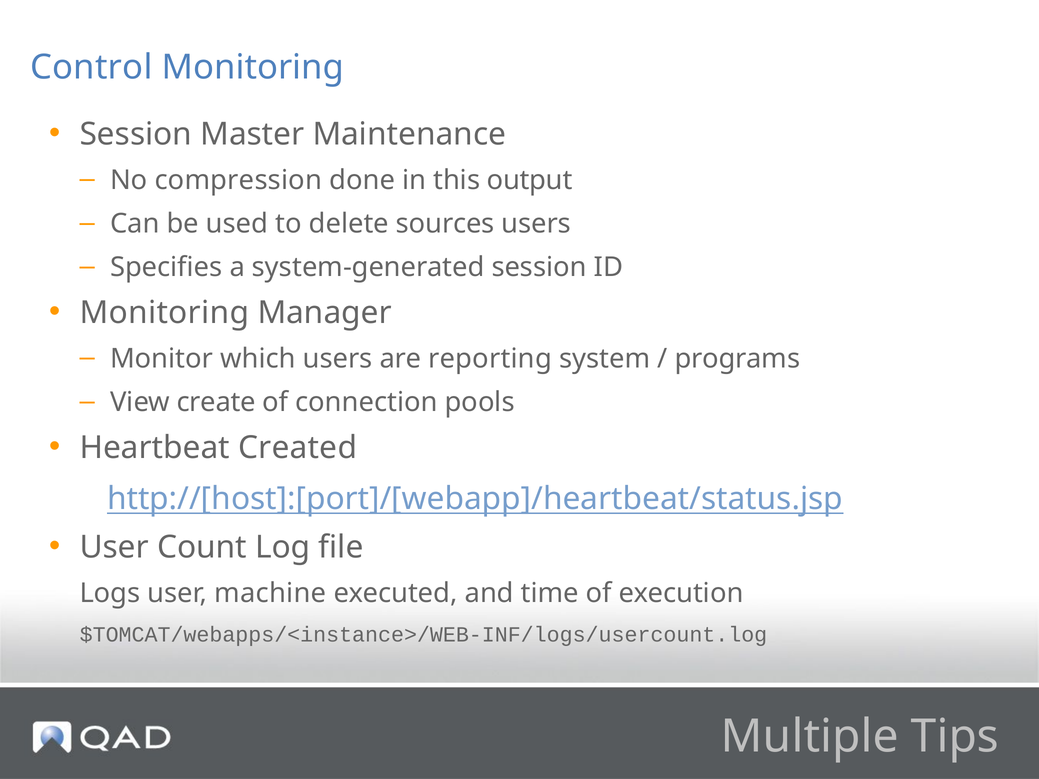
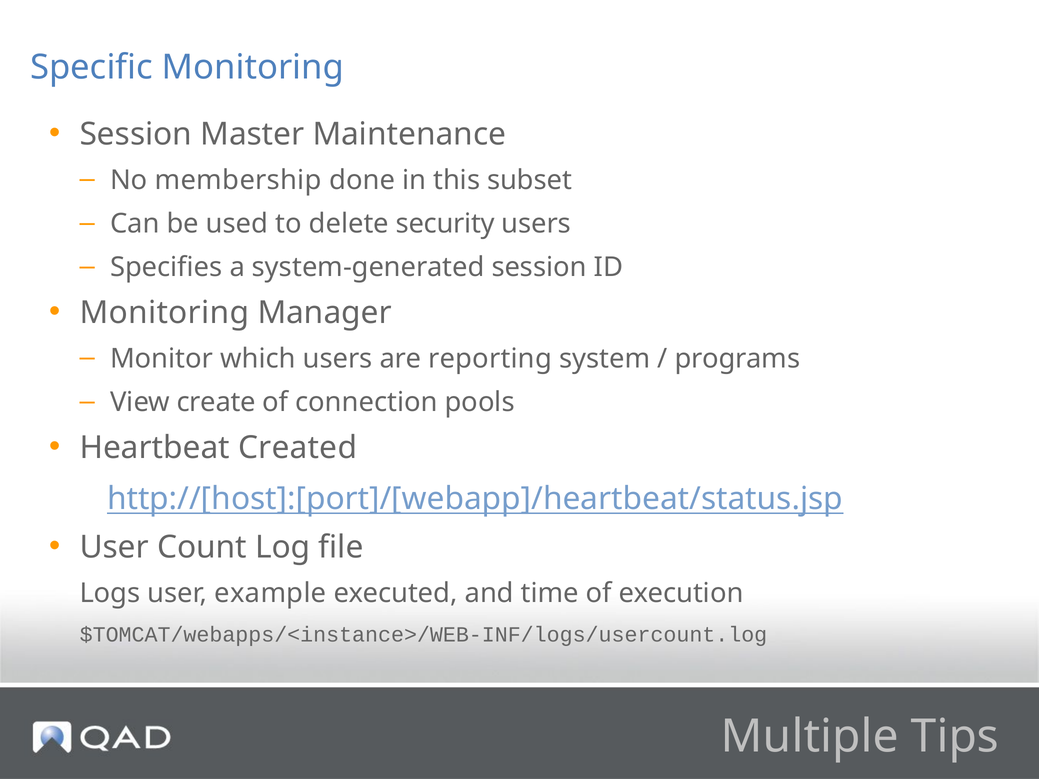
Control: Control -> Specific
compression: compression -> membership
output: output -> subset
sources: sources -> security
machine: machine -> example
